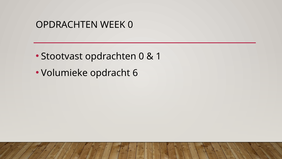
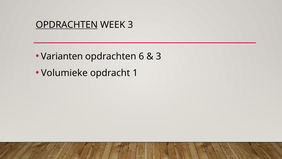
OPDRACHTEN at (67, 25) underline: none -> present
WEEK 0: 0 -> 3
Stootvast: Stootvast -> Varianten
opdrachten 0: 0 -> 6
1 at (158, 56): 1 -> 3
6: 6 -> 1
